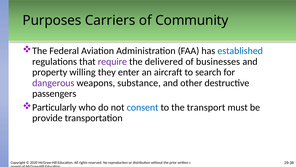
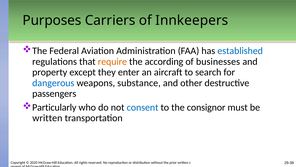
Community: Community -> Innkeepers
require colour: purple -> orange
delivered: delivered -> according
willing: willing -> except
dangerous colour: purple -> blue
transport: transport -> consignor
provide at (47, 118): provide -> written
